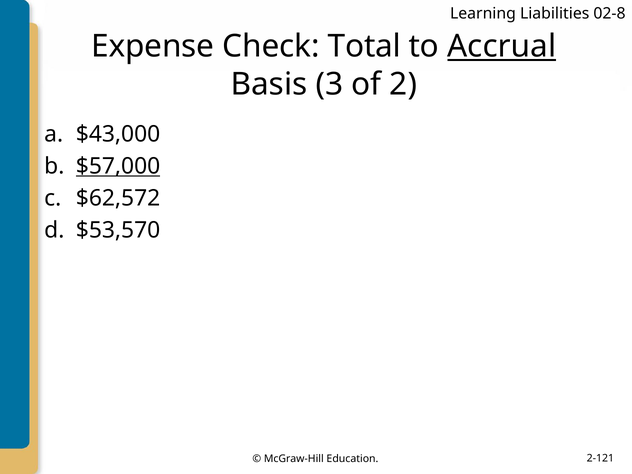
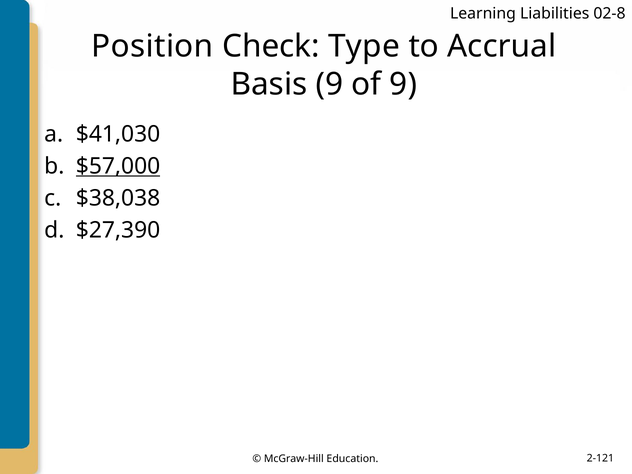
Expense: Expense -> Position
Total: Total -> Type
Accrual underline: present -> none
Basis 3: 3 -> 9
of 2: 2 -> 9
$43,000: $43,000 -> $41,030
$62,572: $62,572 -> $38,038
$53,570: $53,570 -> $27,390
